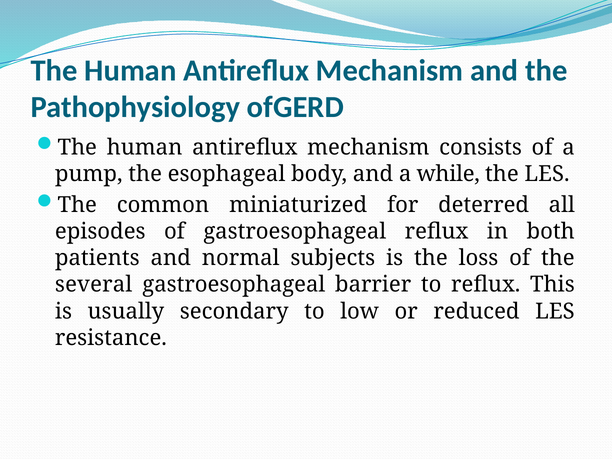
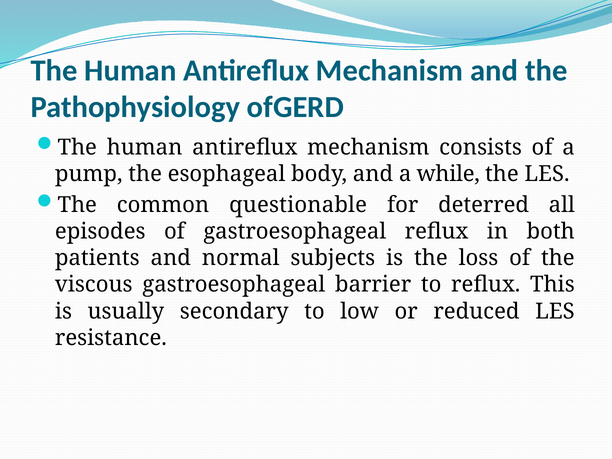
miniaturized: miniaturized -> questionable
several: several -> viscous
